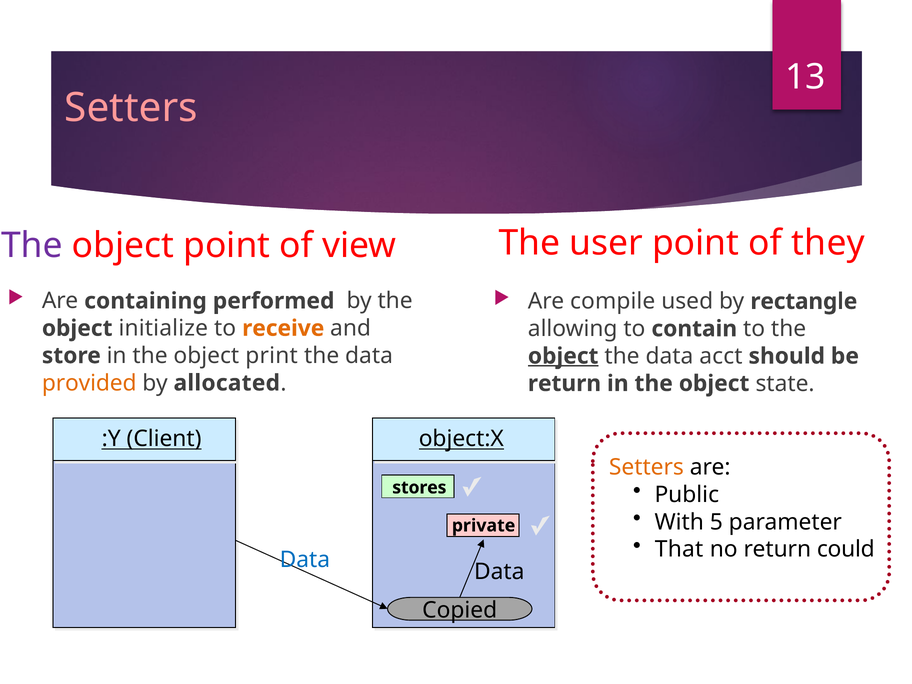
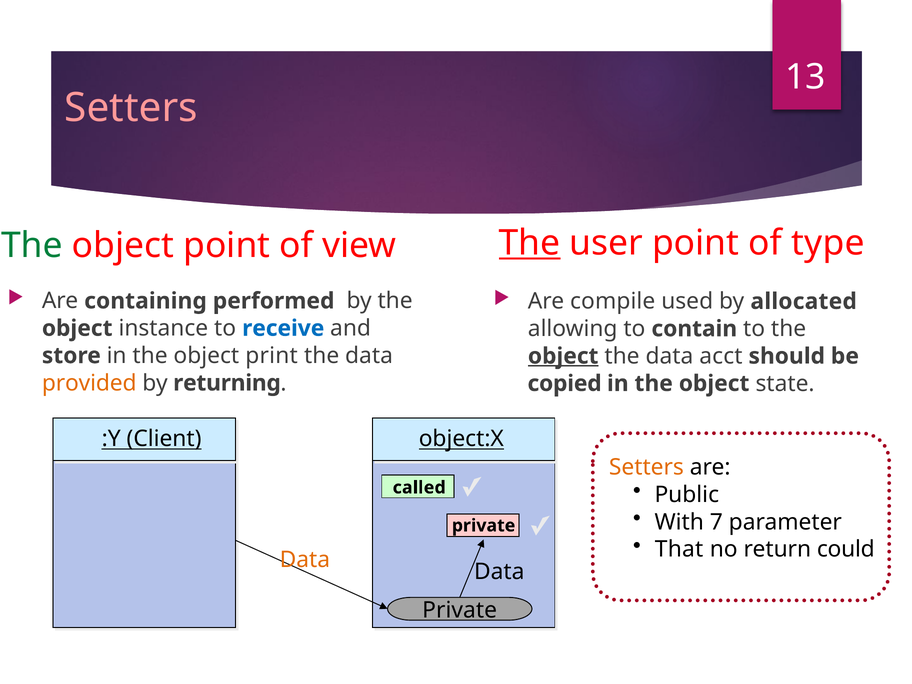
The at (32, 246) colour: purple -> green
The at (530, 243) underline: none -> present
they: they -> type
rectangle: rectangle -> allocated
initialize: initialize -> instance
receive colour: orange -> blue
allocated: allocated -> returning
return at (564, 383): return -> copied
stores: stores -> called
5: 5 -> 7
Data at (305, 560) colour: blue -> orange
Copied at (460, 610): Copied -> Private
